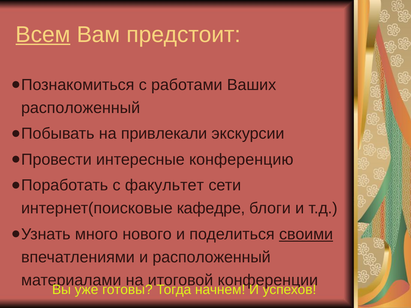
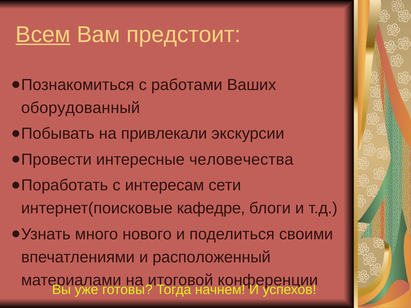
расположенный at (81, 108): расположенный -> оборудованный
конференцию: конференцию -> человечества
факультет: факультет -> интересам
своими underline: present -> none
